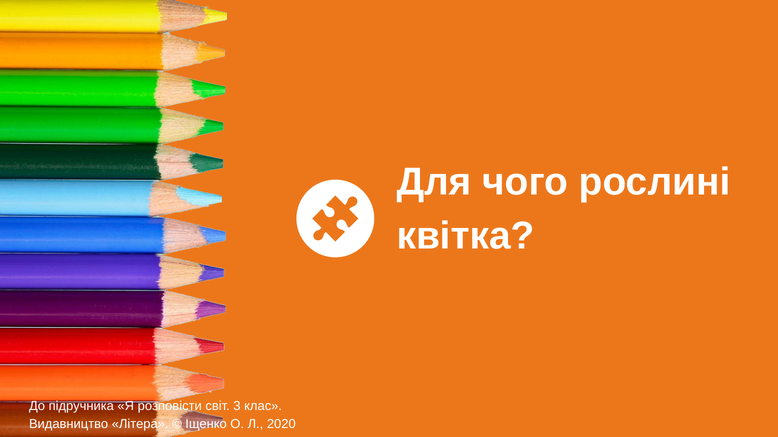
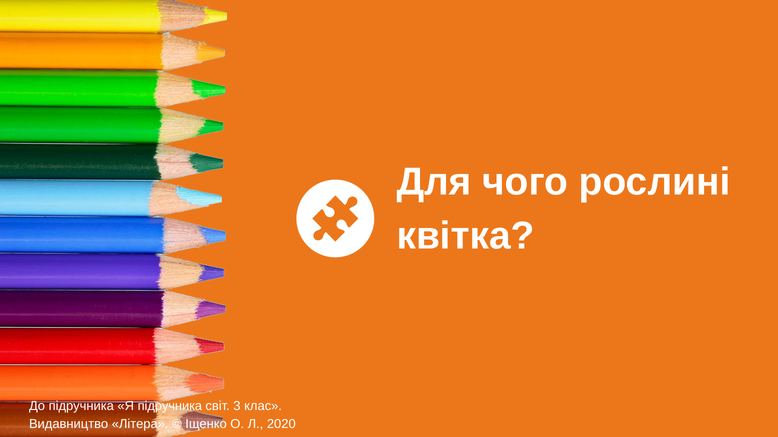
Я розповісти: розповісти -> підручника
